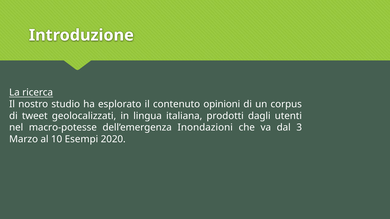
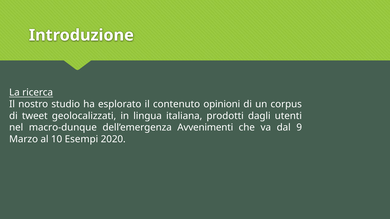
macro-potesse: macro-potesse -> macro-dunque
Inondazioni: Inondazioni -> Avvenimenti
3: 3 -> 9
